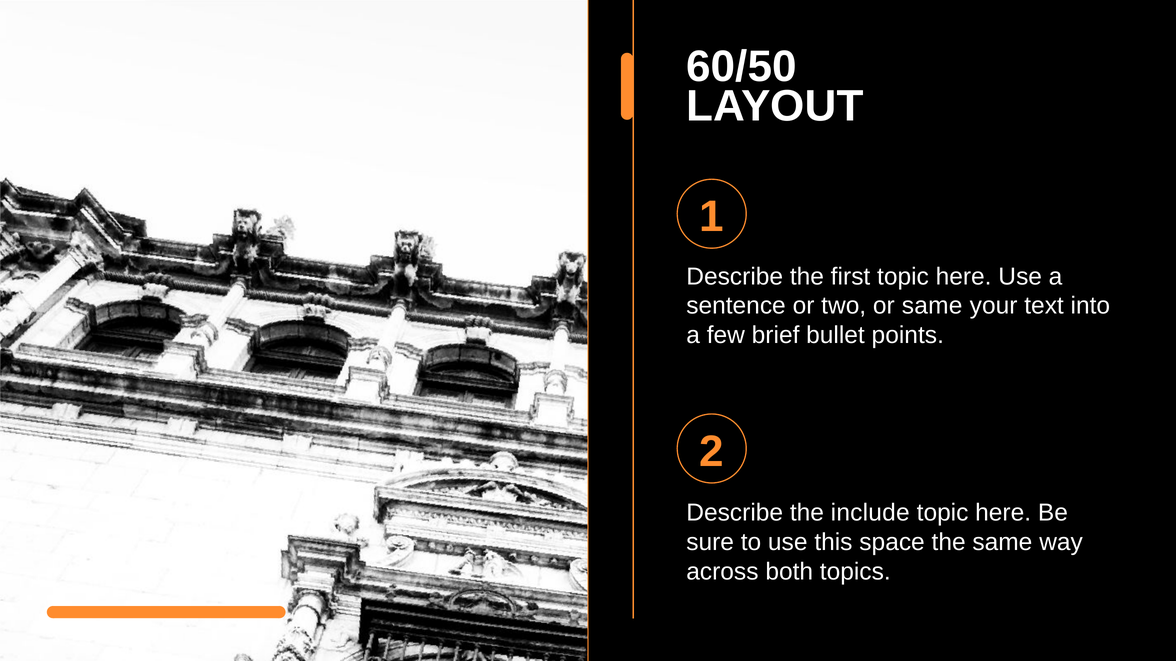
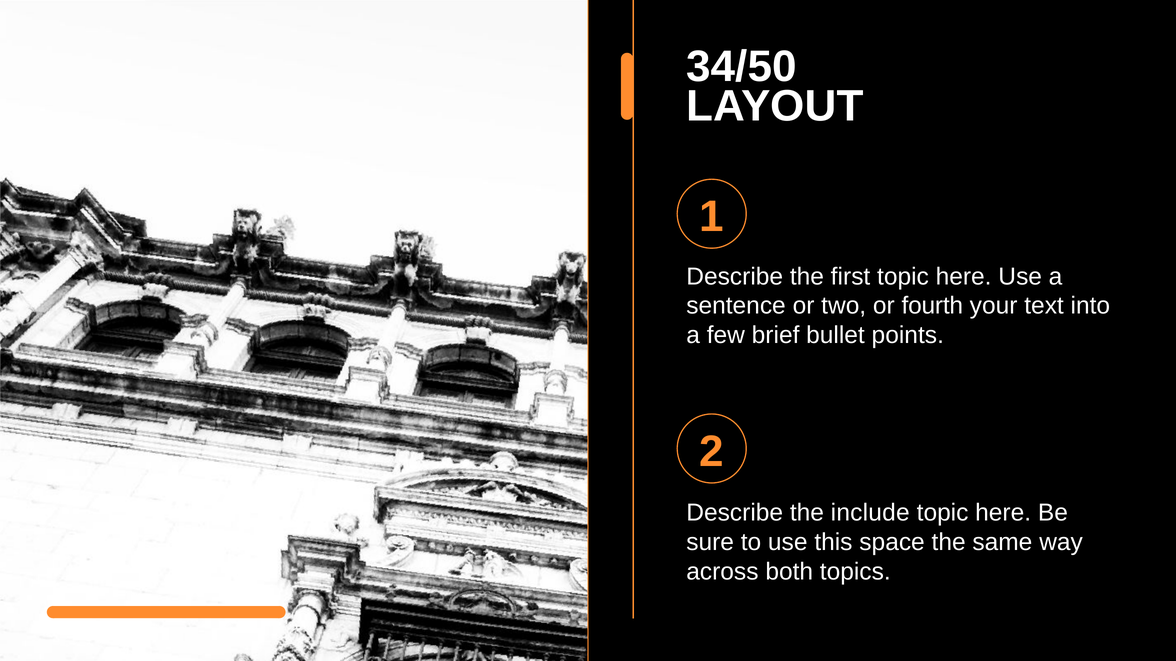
60/50: 60/50 -> 34/50
or same: same -> fourth
